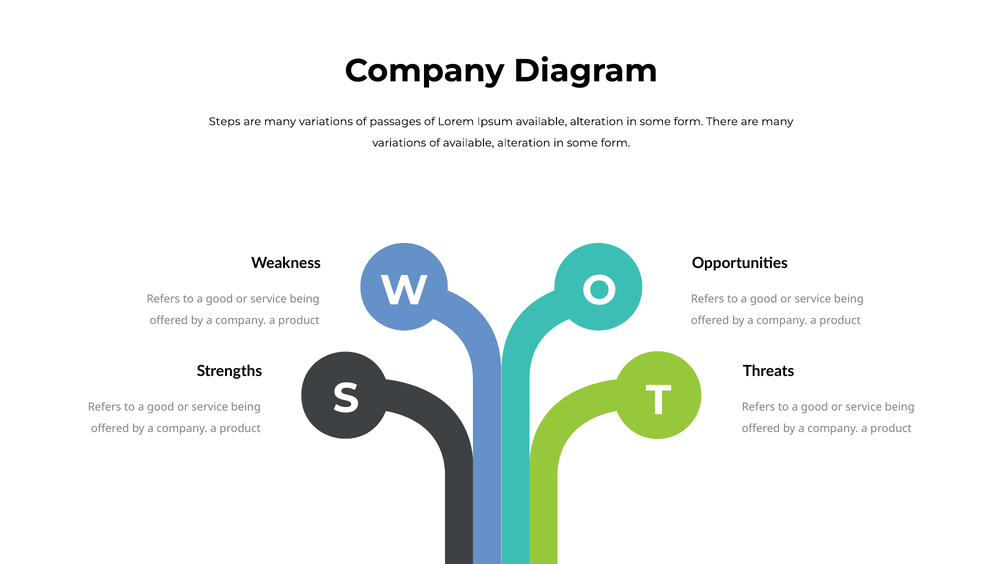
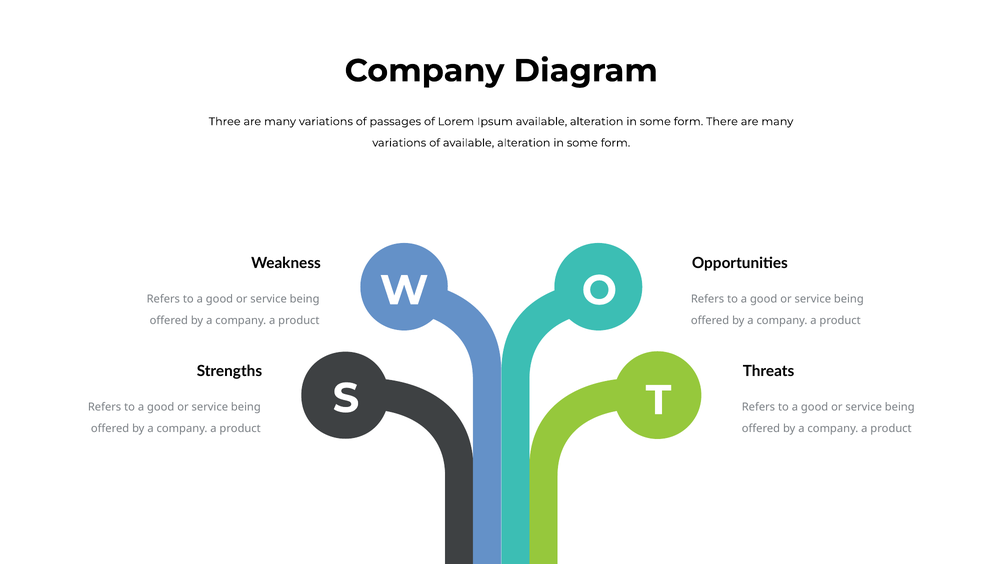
Steps: Steps -> Three
